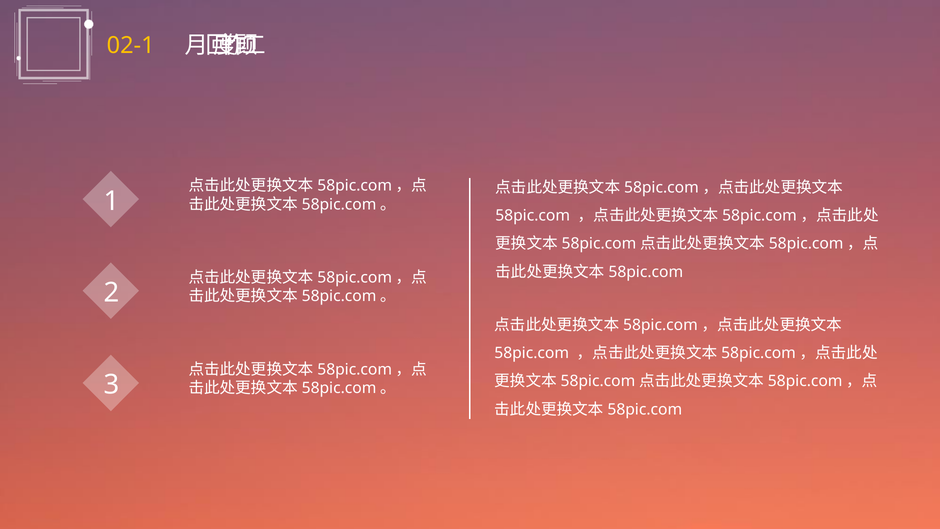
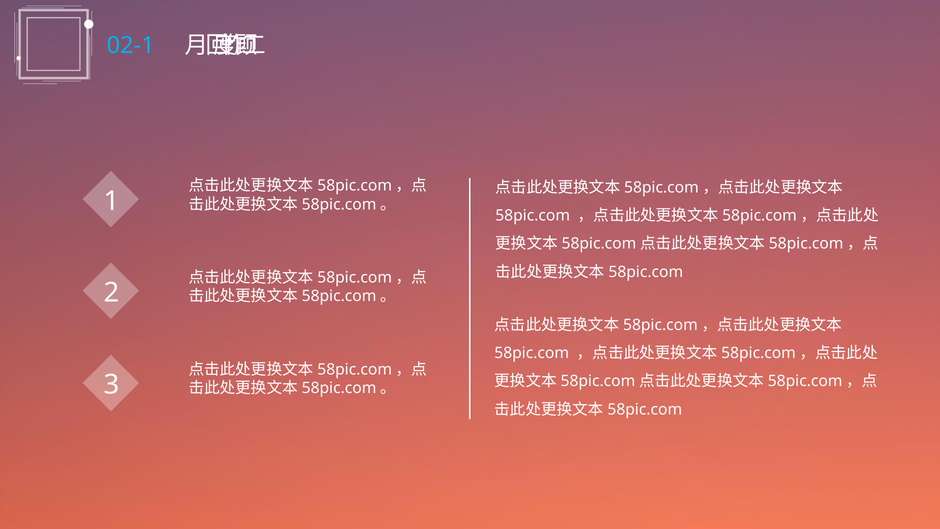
02-1 colour: yellow -> light blue
